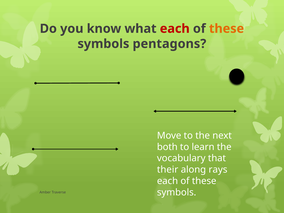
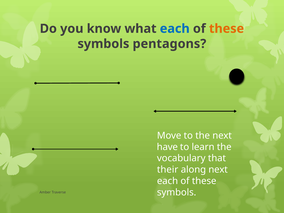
each at (175, 29) colour: red -> blue
both: both -> have
along rays: rays -> next
